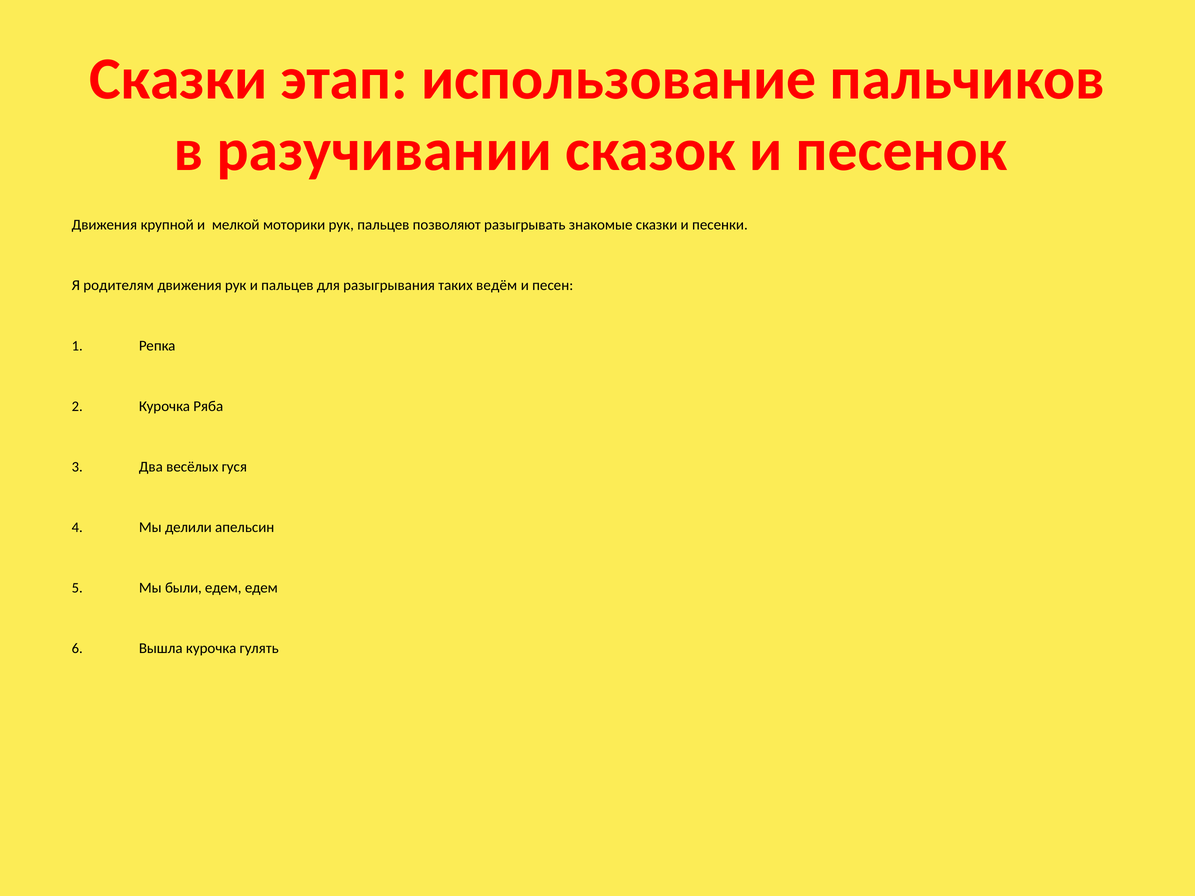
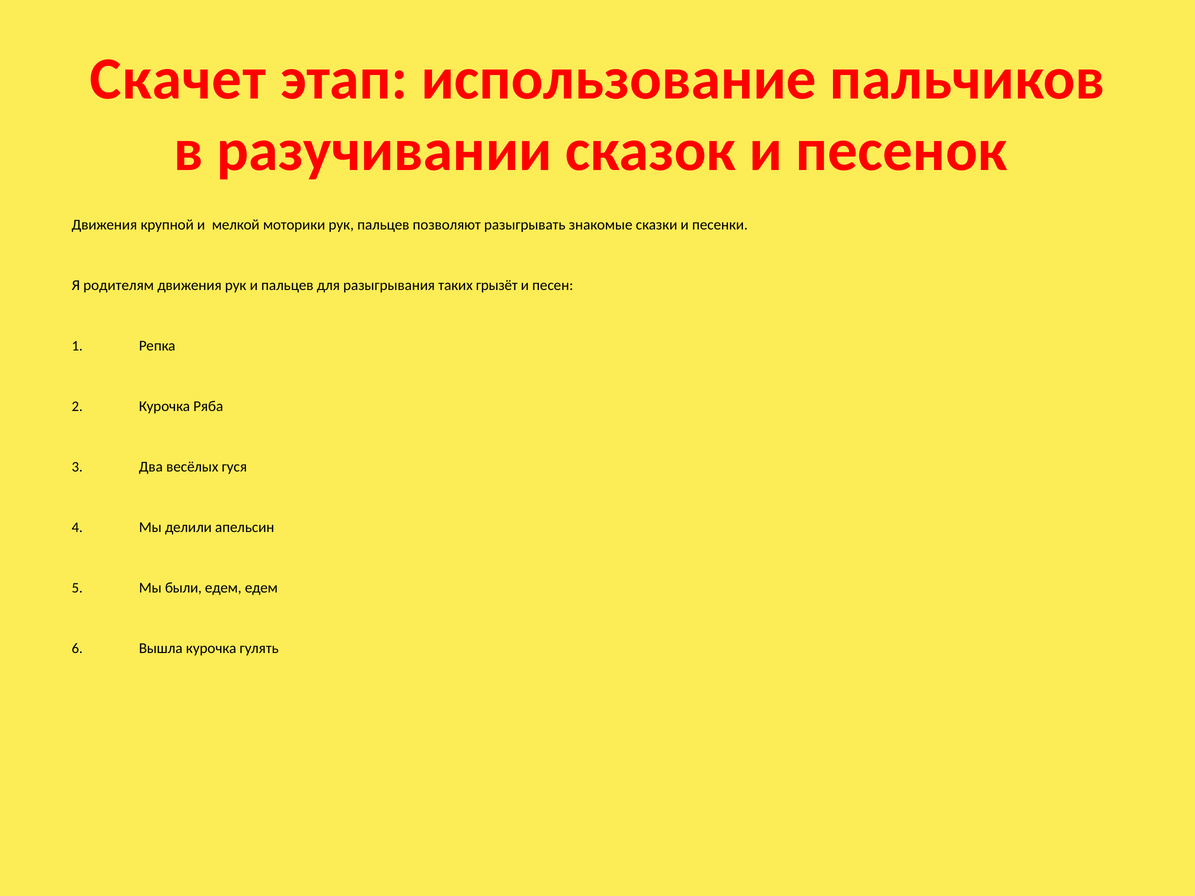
Сказки at (178, 79): Сказки -> Скачет
ведём: ведём -> грызёт
